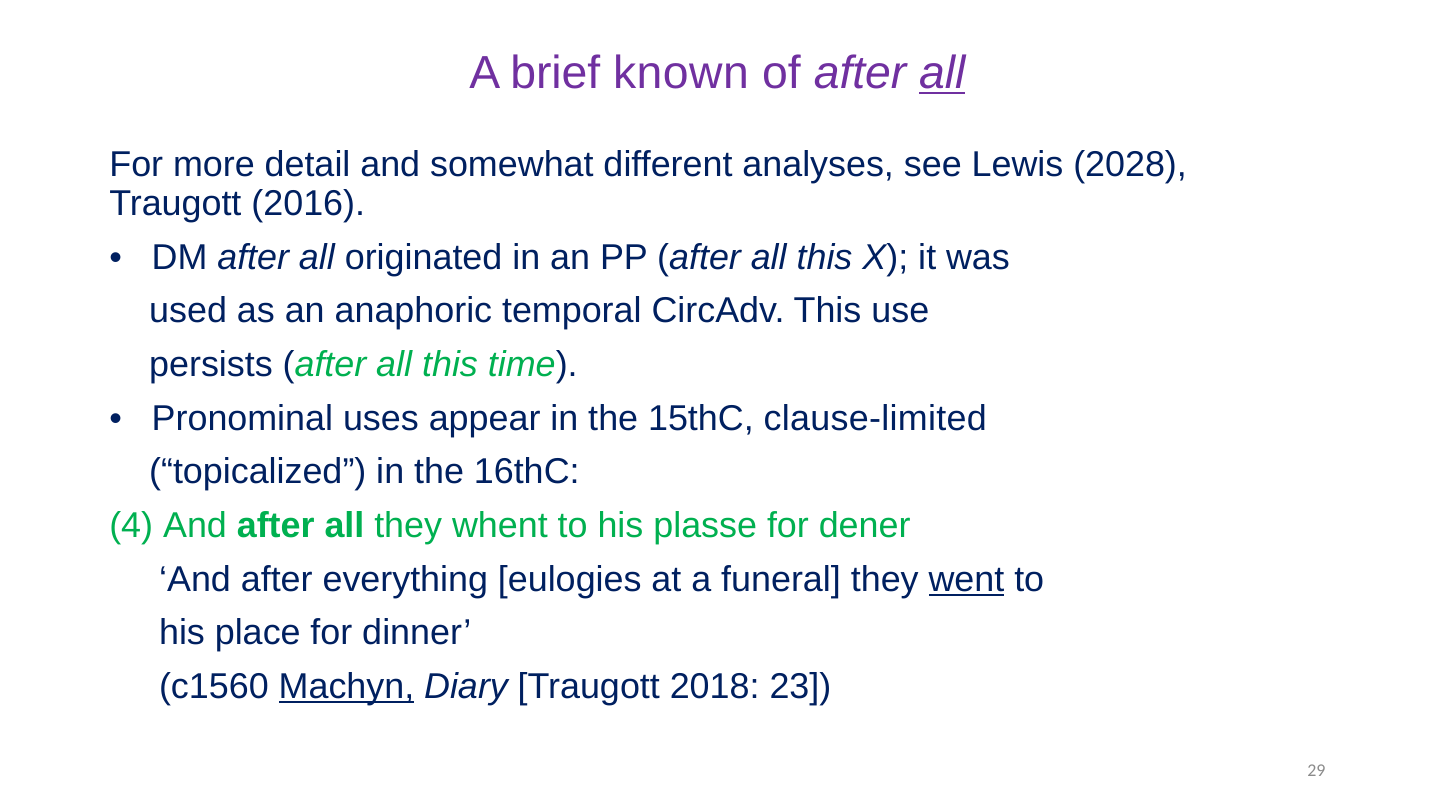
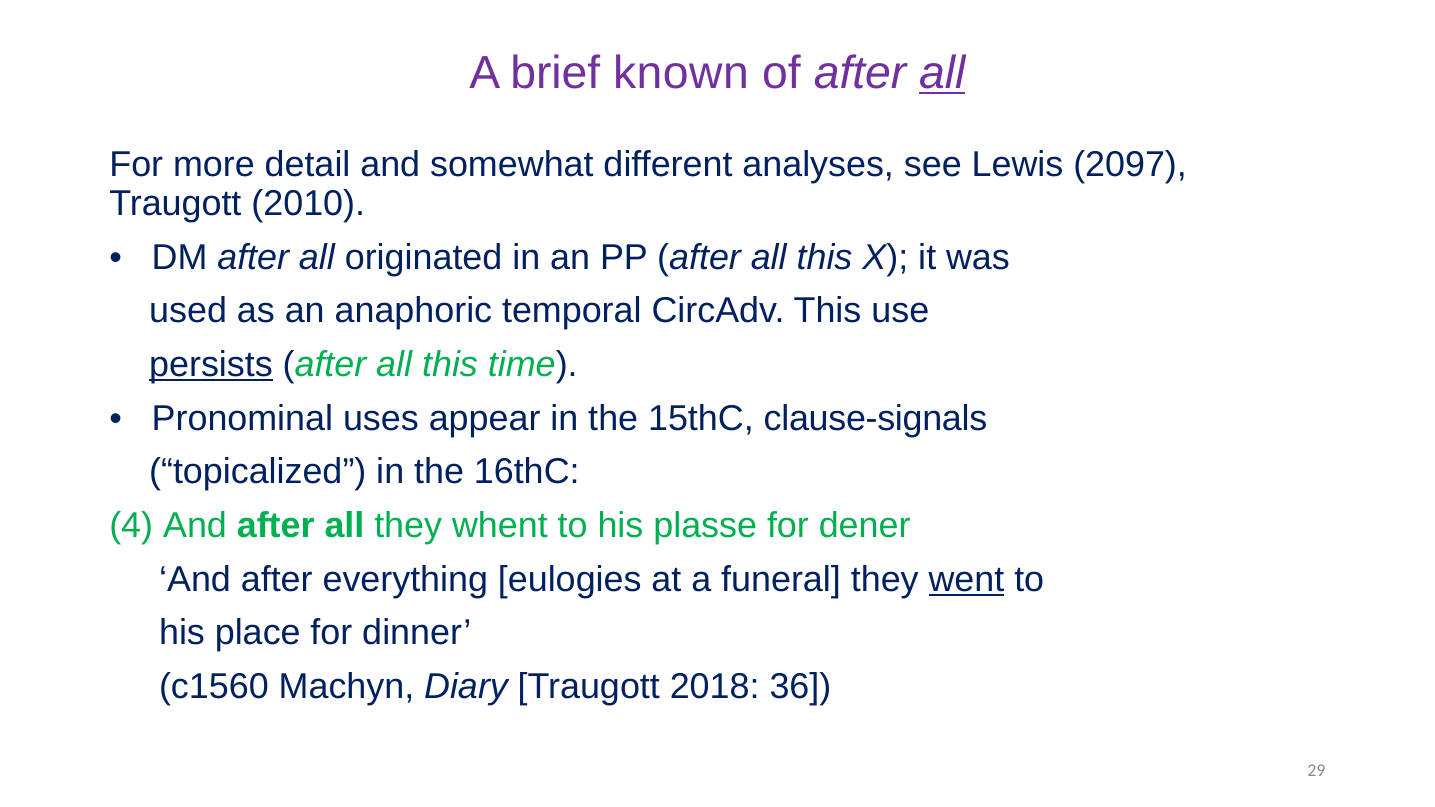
2028: 2028 -> 2097
2016: 2016 -> 2010
persists underline: none -> present
clause-limited: clause-limited -> clause-signals
Machyn underline: present -> none
23: 23 -> 36
